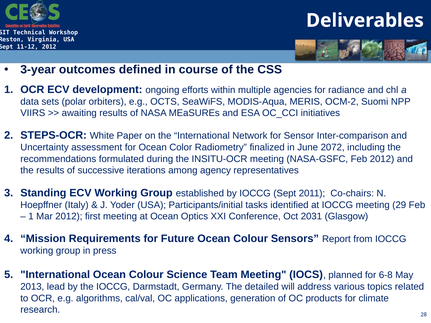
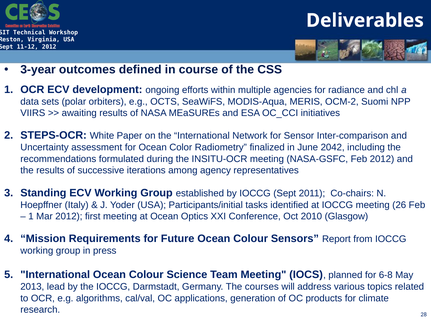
2072: 2072 -> 2042
29: 29 -> 26
2031: 2031 -> 2010
detailed: detailed -> courses
